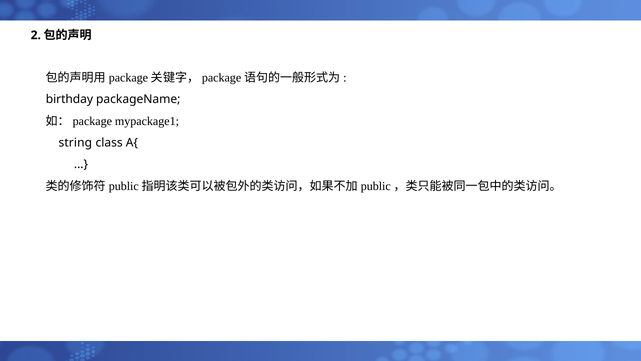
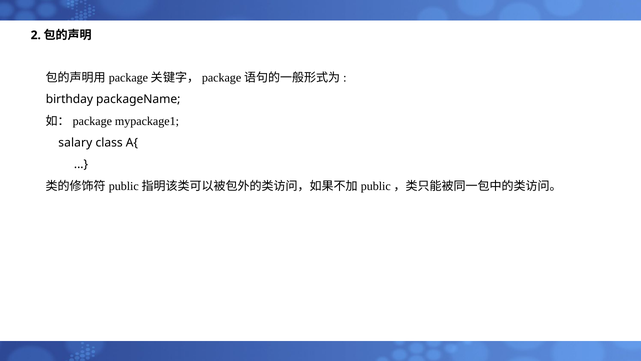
string: string -> salary
